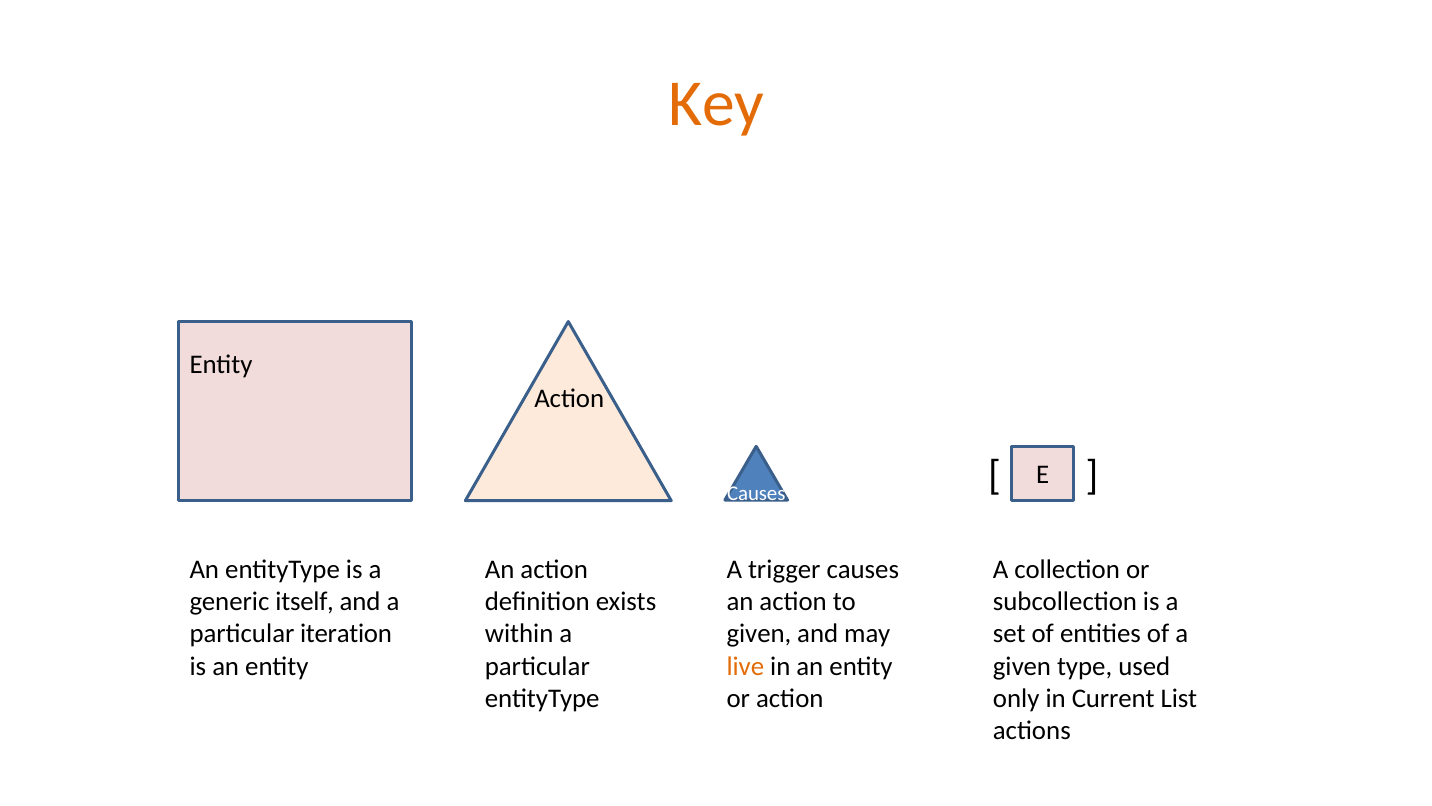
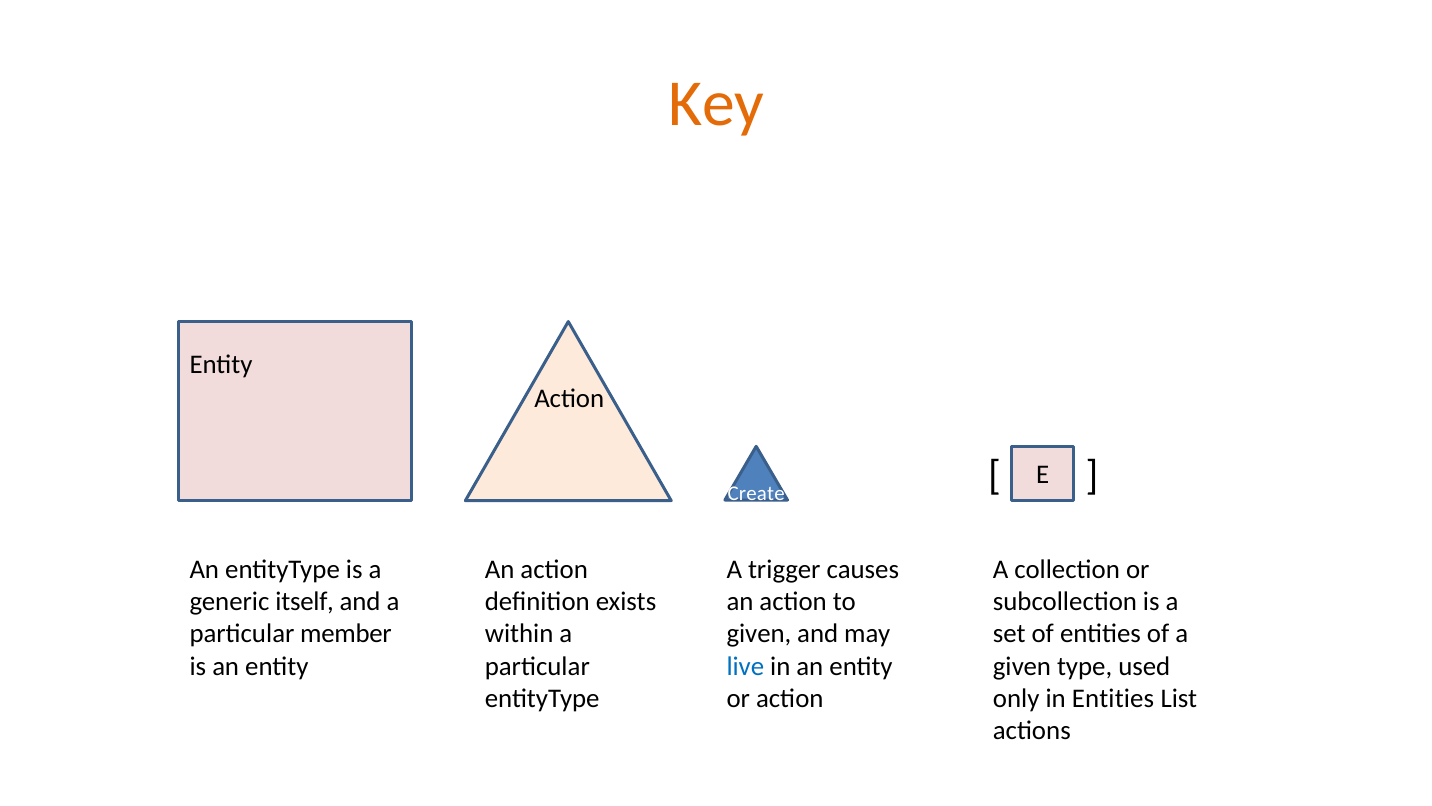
Causes at (756, 493): Causes -> Create
iteration: iteration -> member
live colour: orange -> blue
in Current: Current -> Entities
